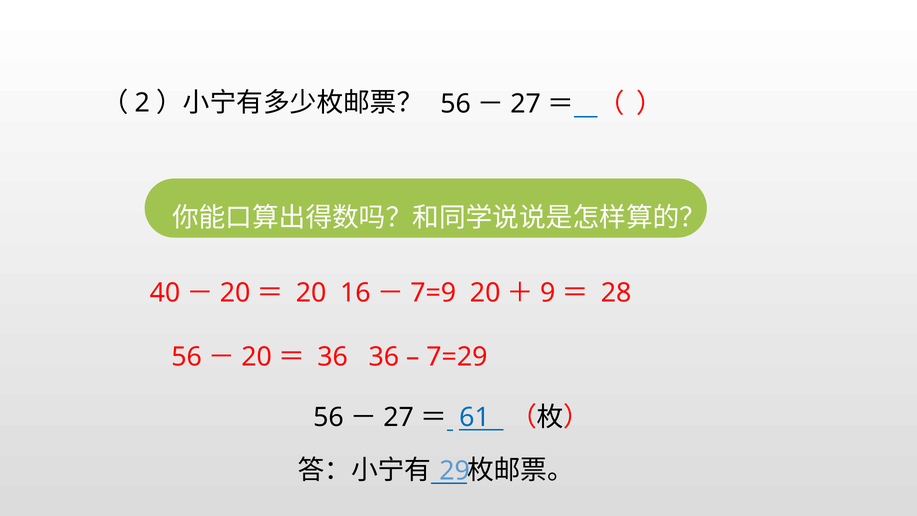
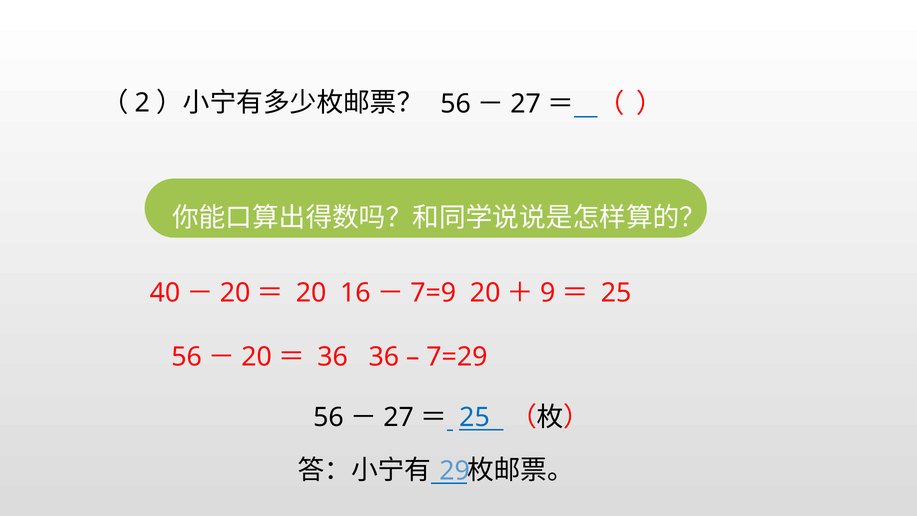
28 at (616, 293): 28 -> 25
61 at (475, 417): 61 -> 25
